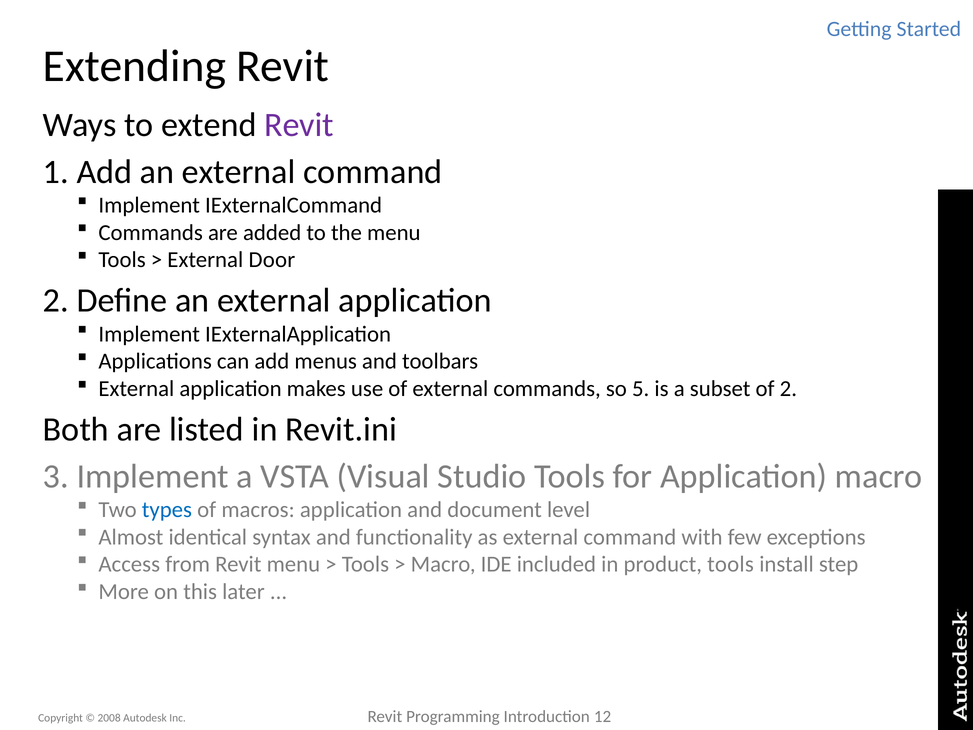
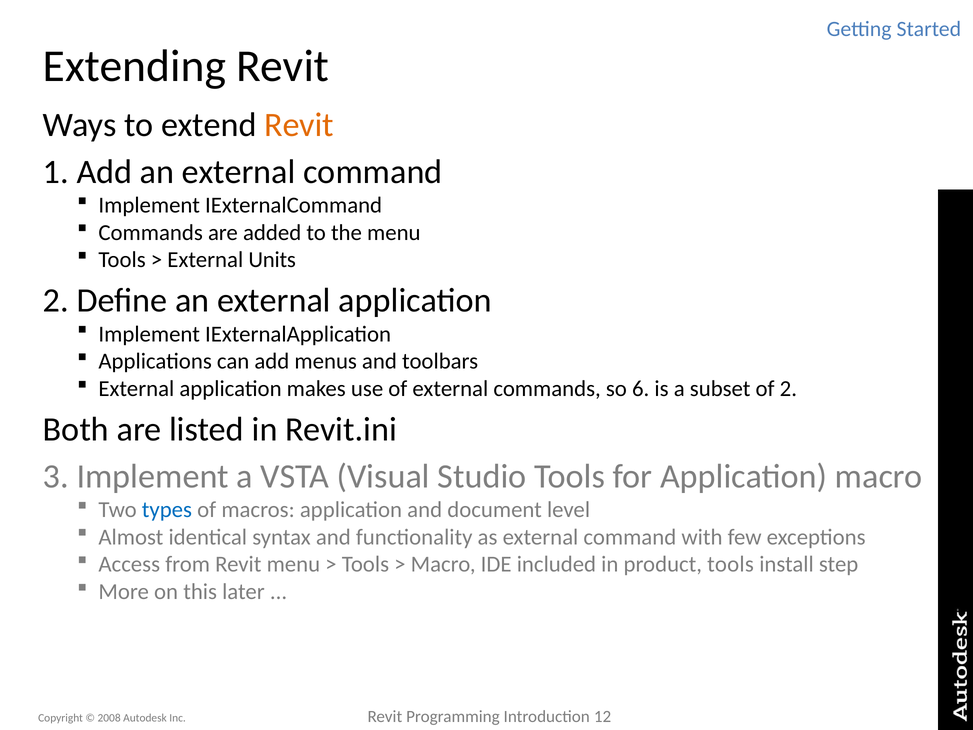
Revit at (299, 125) colour: purple -> orange
Door: Door -> Units
5: 5 -> 6
